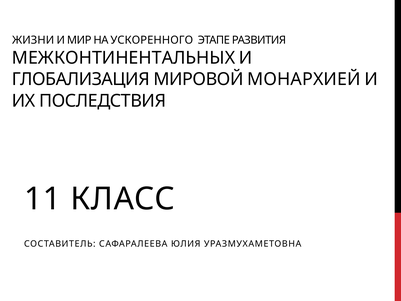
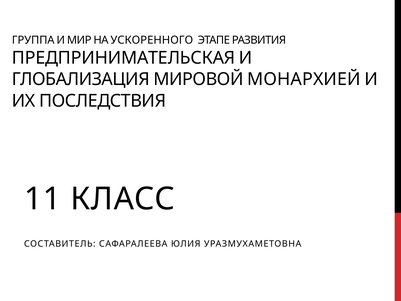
ЖИЗНИ: ЖИЗНИ -> ГРУППА
МЕЖКОНТИНЕНТАЛЬНЫХ: МЕЖКОНТИНЕНТАЛЬНЫХ -> ПРЕДПРИНИМАТЕЛЬСКАЯ
